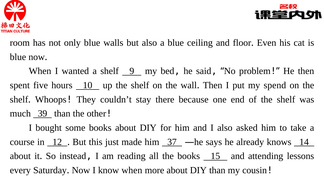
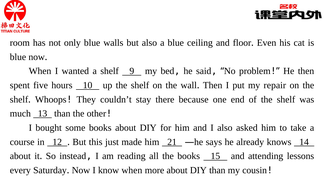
spend: spend -> repair
39: 39 -> 13
37: 37 -> 21
